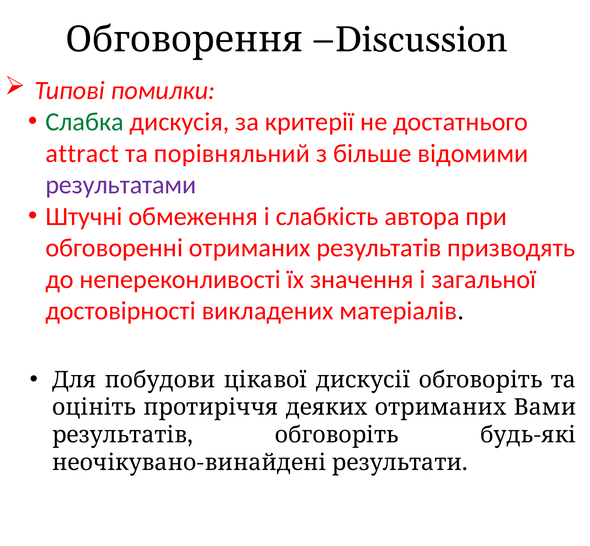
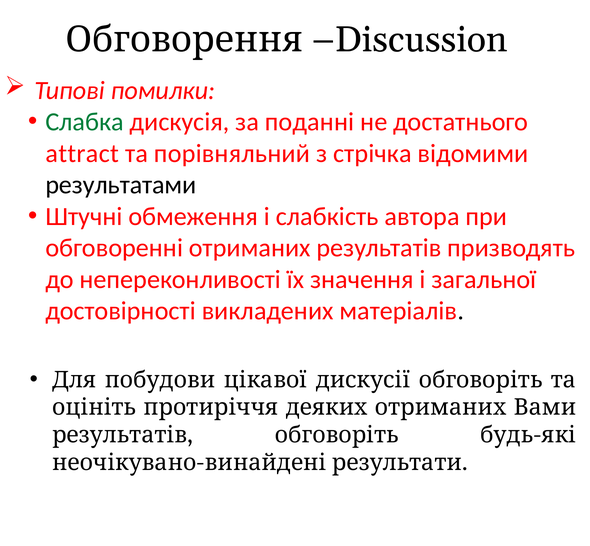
критерії: критерії -> поданні
більше: більше -> стрічка
результатами colour: purple -> black
